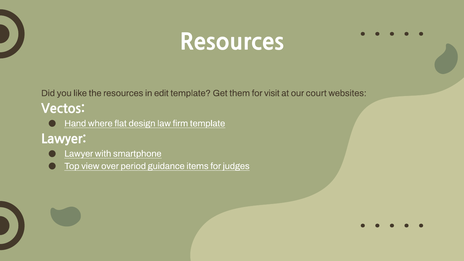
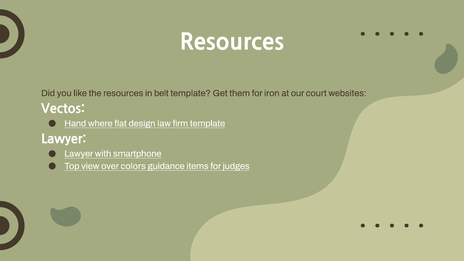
edit: edit -> belt
visit: visit -> iron
period: period -> colors
